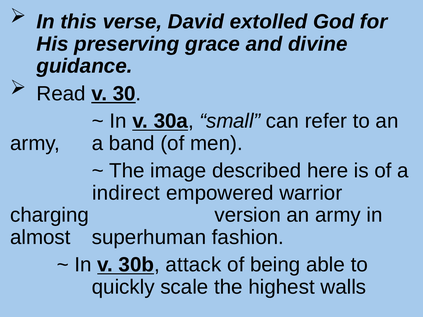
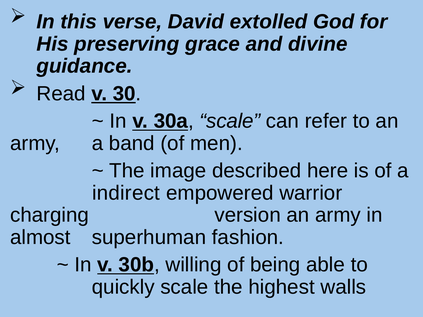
30a small: small -> scale
attack: attack -> willing
